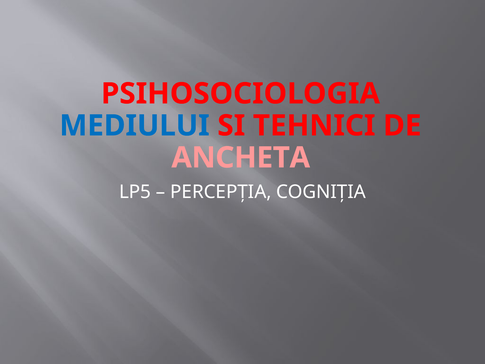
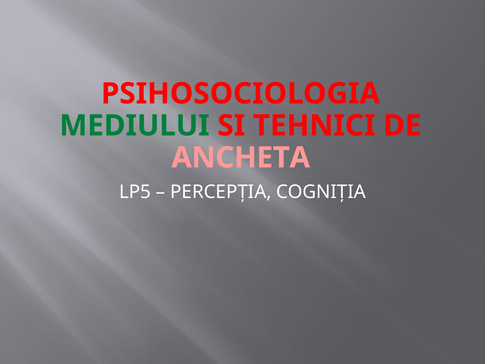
MEDIULUI colour: blue -> green
